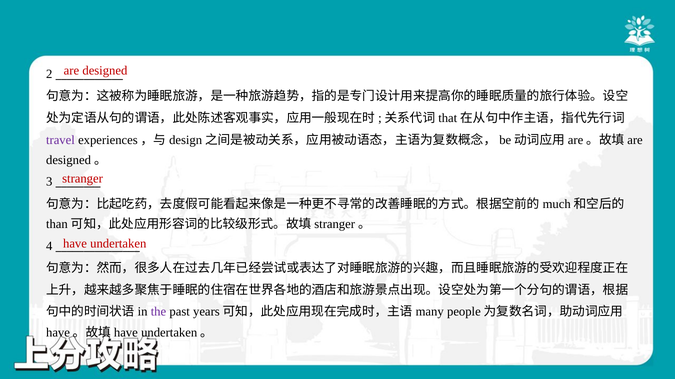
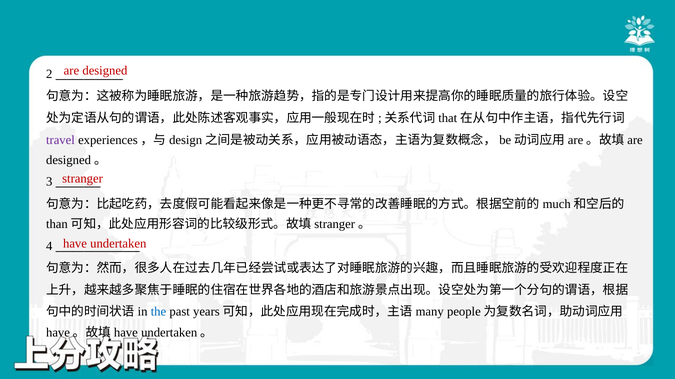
the colour: purple -> blue
